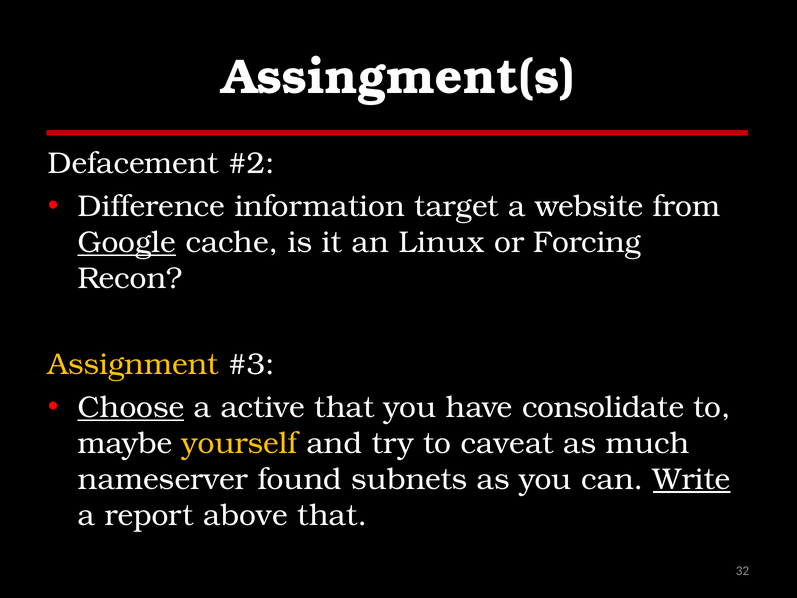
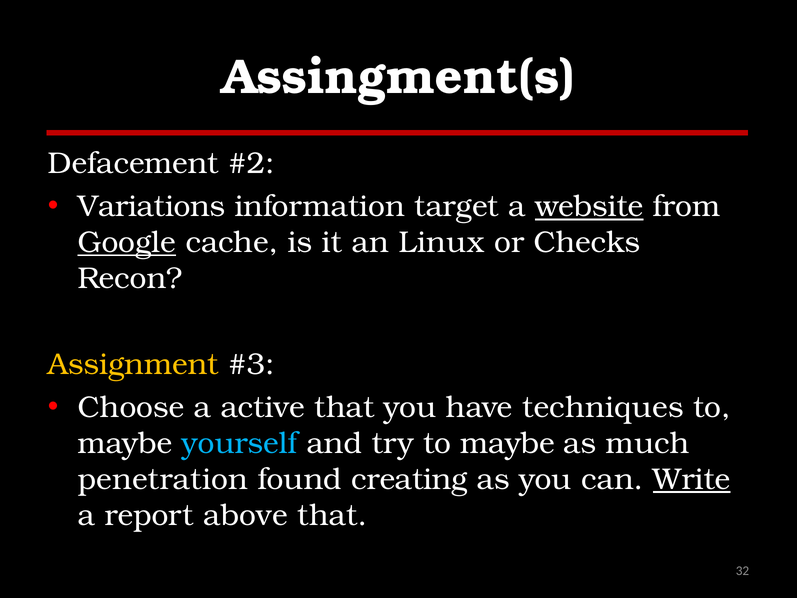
Difference: Difference -> Variations
website underline: none -> present
Forcing: Forcing -> Checks
Choose underline: present -> none
consolidate: consolidate -> techniques
yourself colour: yellow -> light blue
try to caveat: caveat -> maybe
nameserver: nameserver -> penetration
subnets: subnets -> creating
